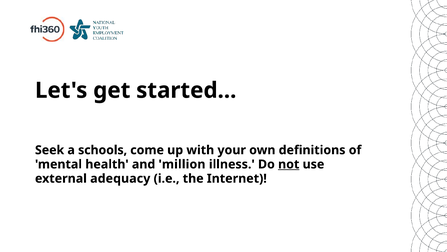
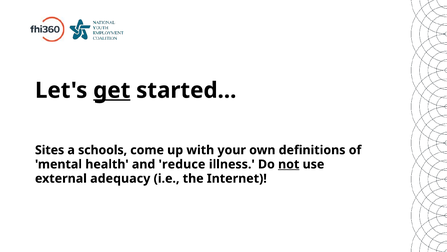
get underline: none -> present
Seek: Seek -> Sites
million: million -> reduce
